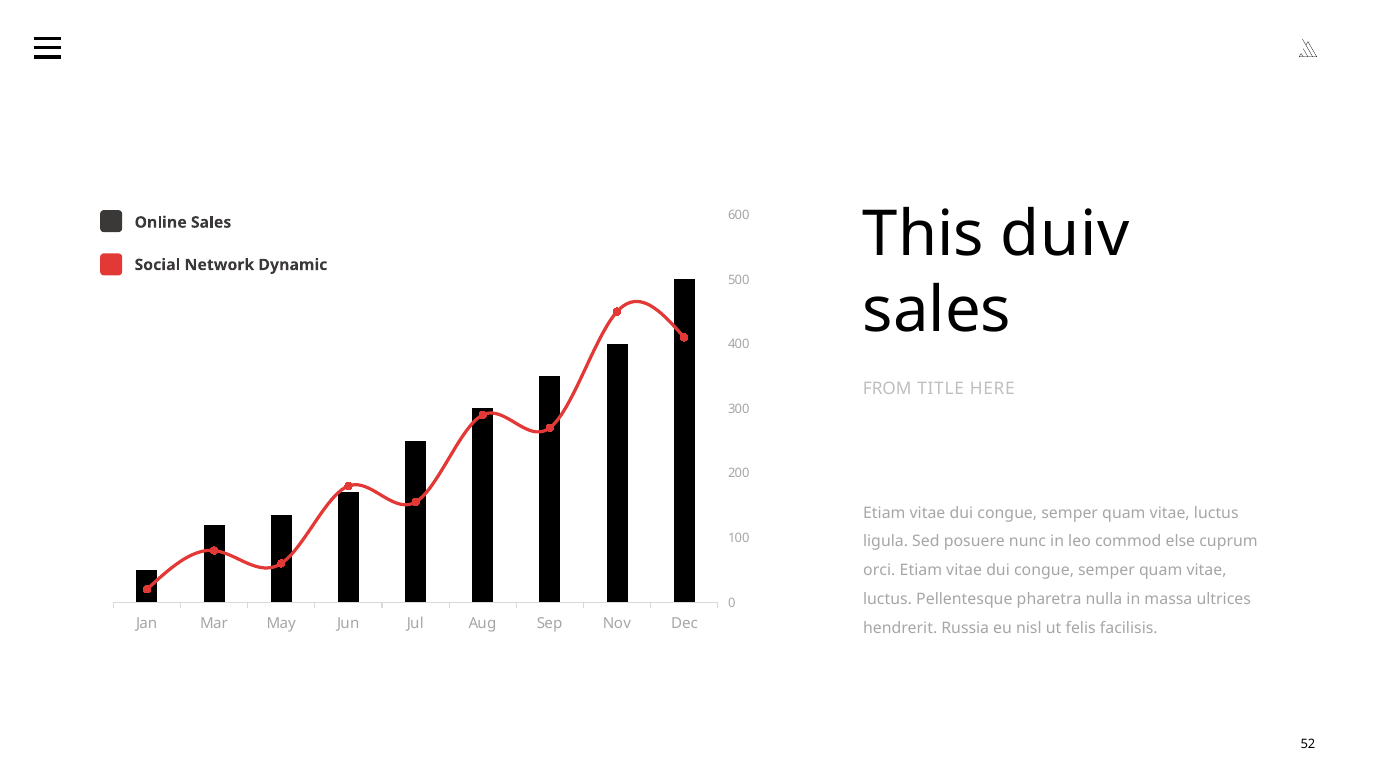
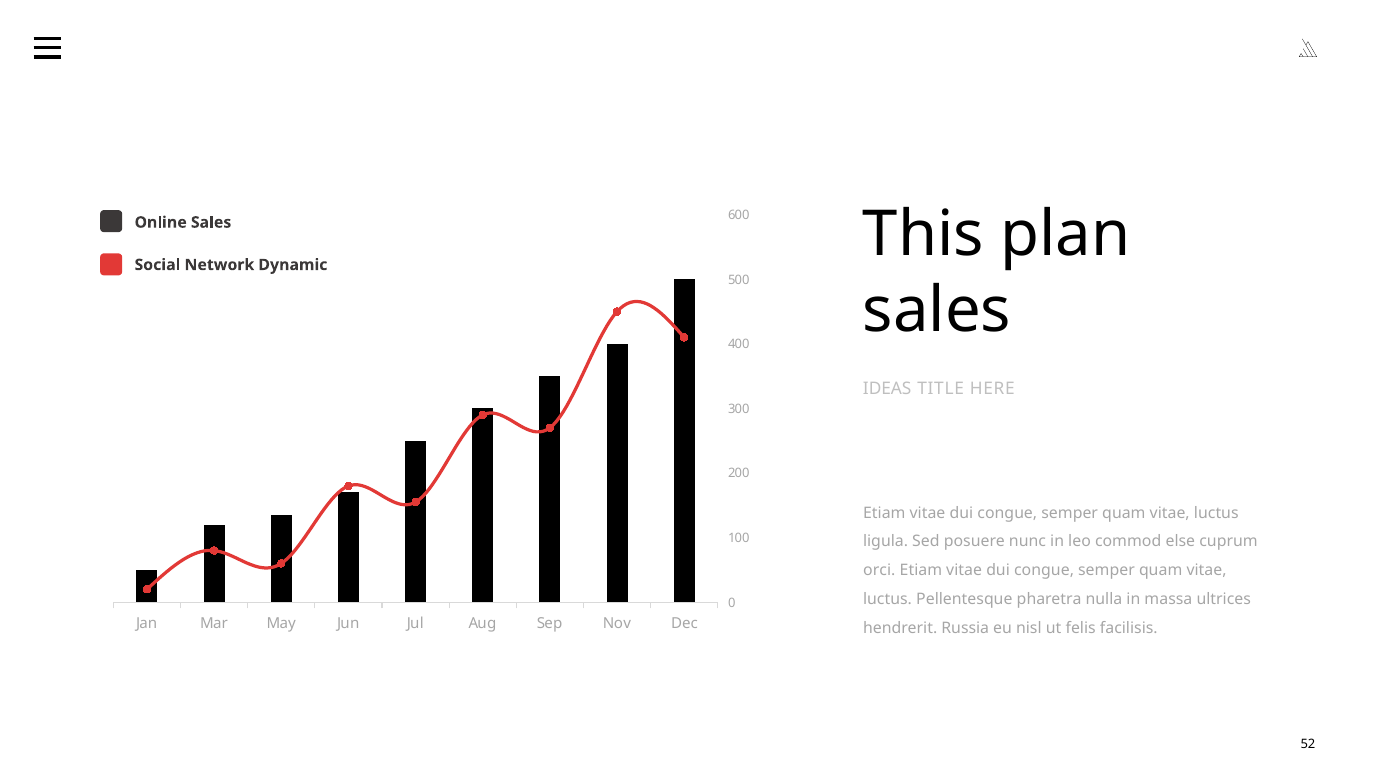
duiv: duiv -> plan
FROM: FROM -> IDEAS
